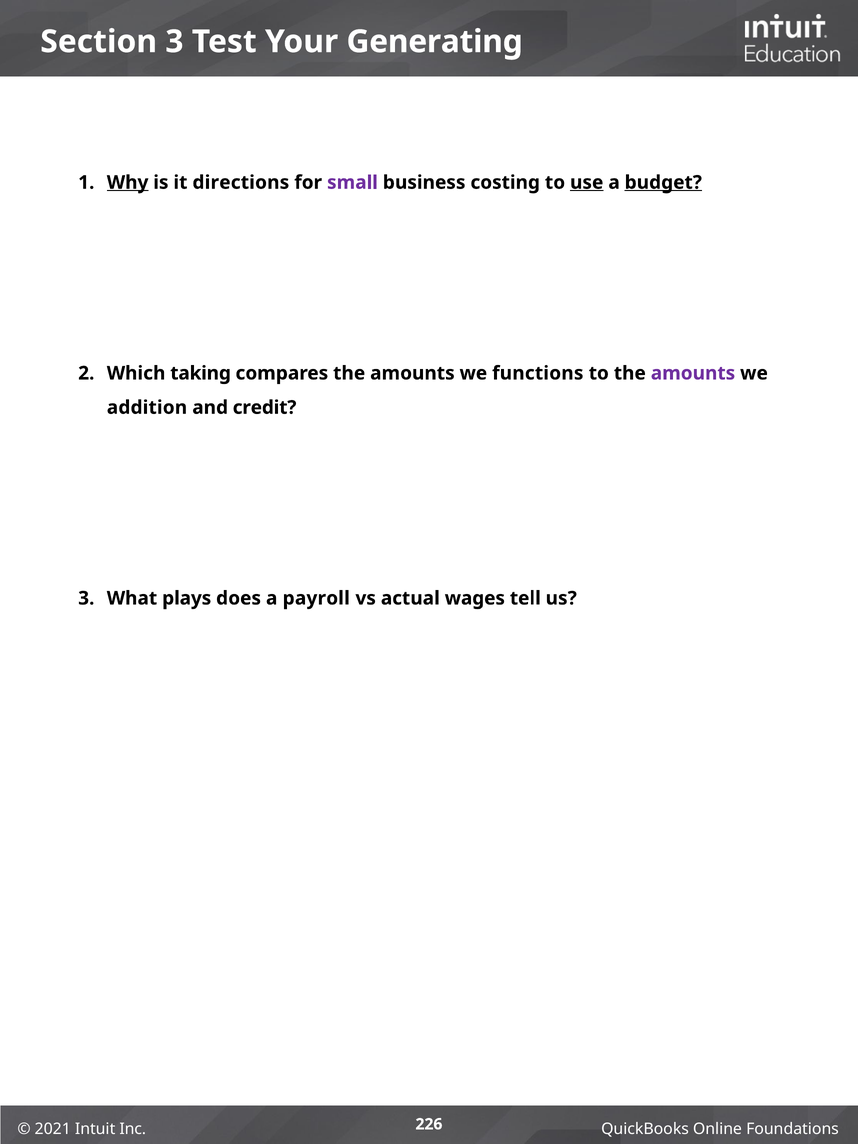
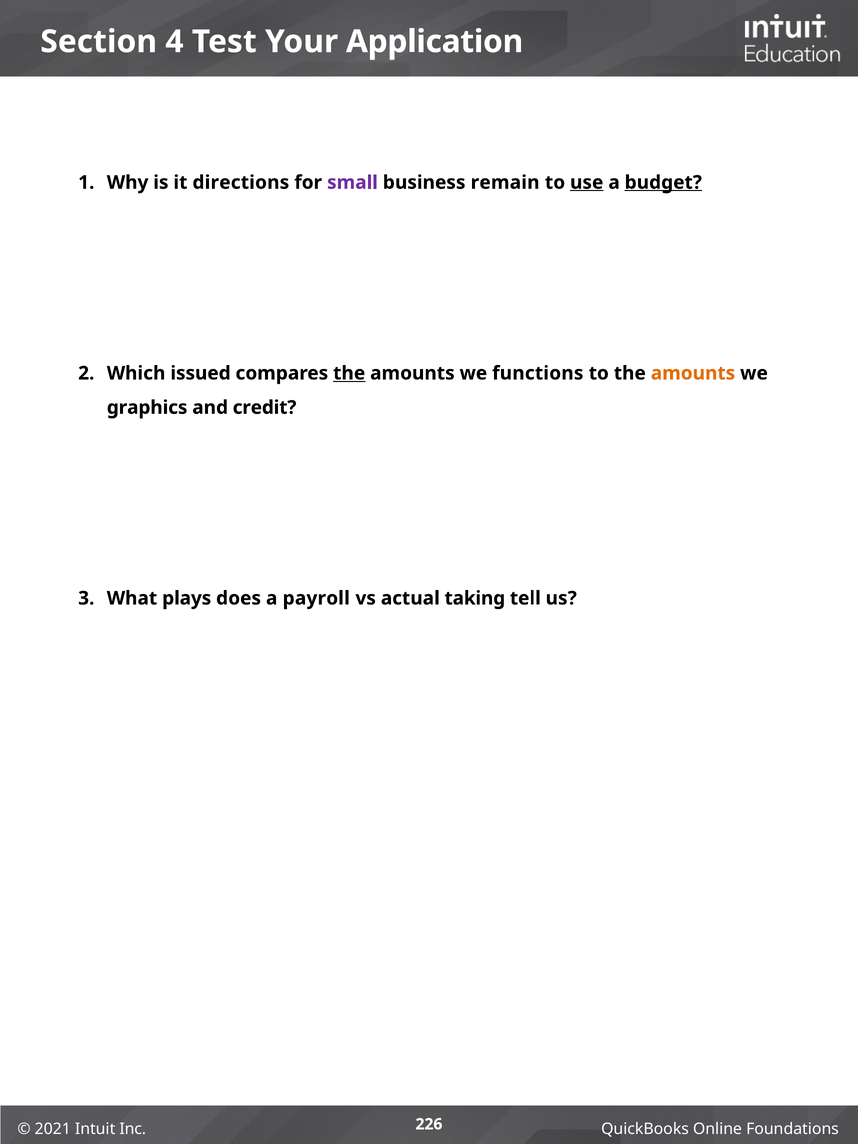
Section 3: 3 -> 4
Generating: Generating -> Application
Why underline: present -> none
costing: costing -> remain
taking: taking -> issued
the at (349, 373) underline: none -> present
amounts at (693, 373) colour: purple -> orange
addition: addition -> graphics
wages: wages -> taking
